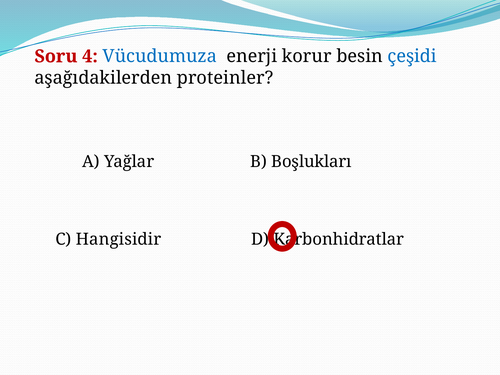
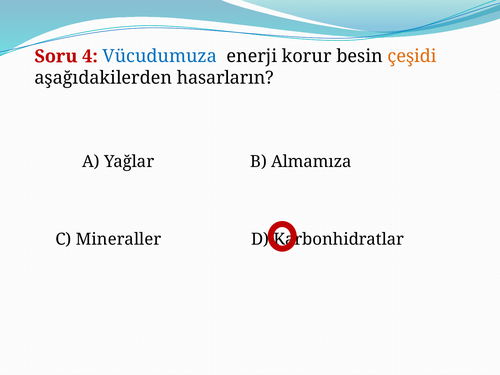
çeşidi colour: blue -> orange
proteinler: proteinler -> hasarların
Boşlukları: Boşlukları -> Almamıza
Hangisidir: Hangisidir -> Mineraller
